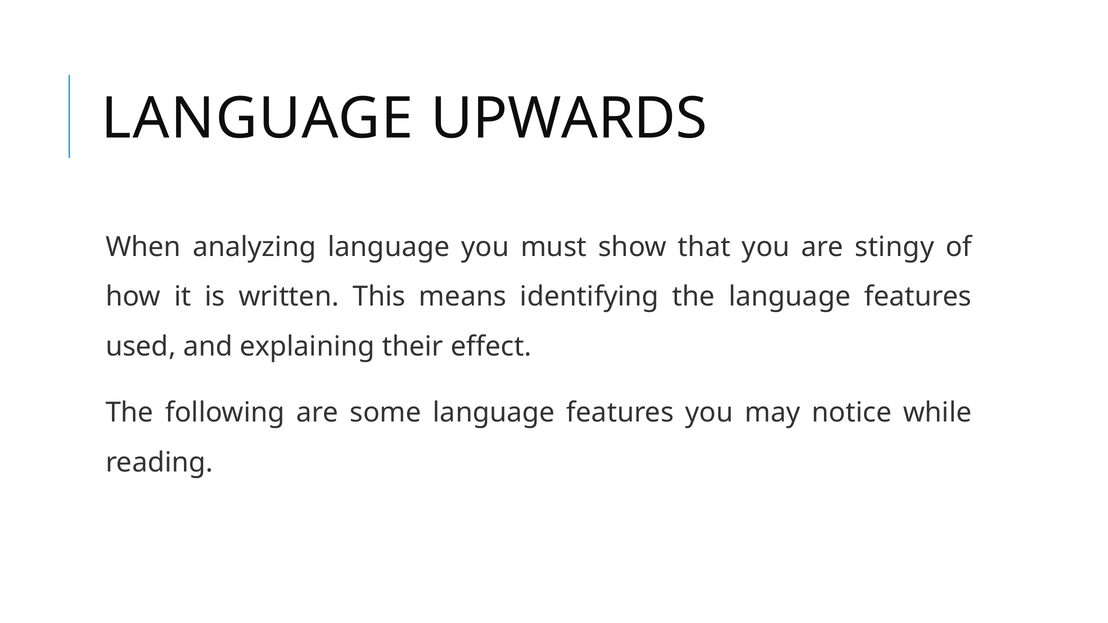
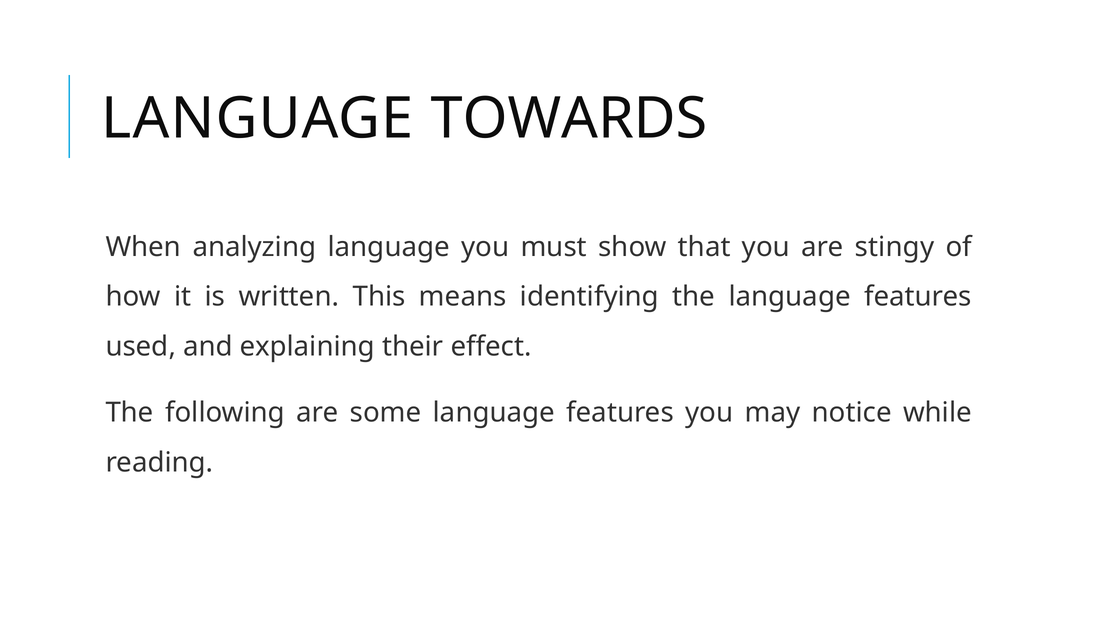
UPWARDS: UPWARDS -> TOWARDS
